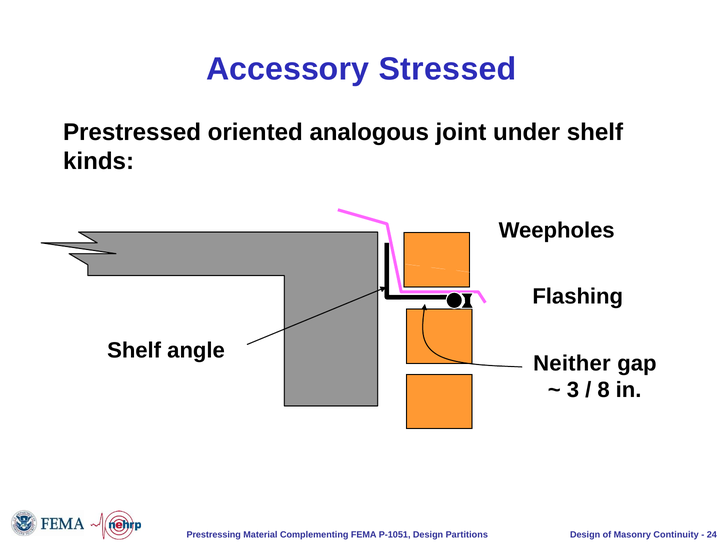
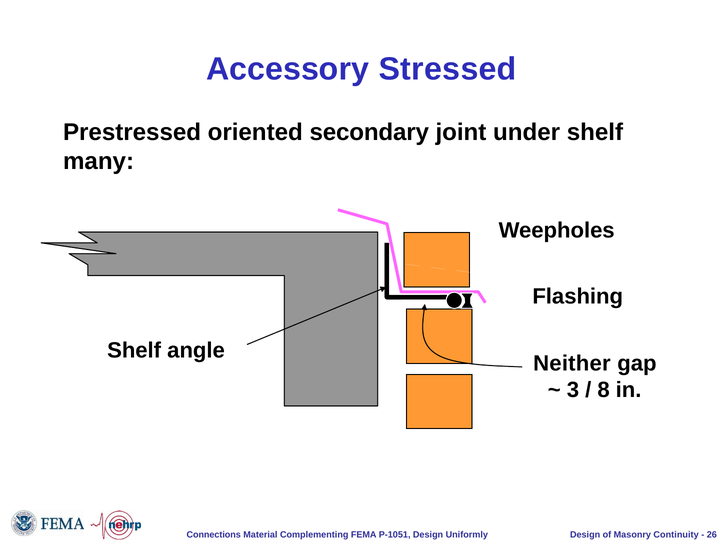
analogous: analogous -> secondary
kinds: kinds -> many
Prestressing: Prestressing -> Connections
Partitions: Partitions -> Uniformly
24: 24 -> 26
